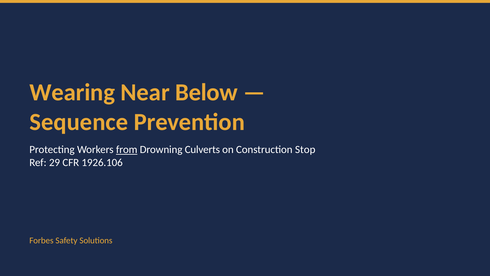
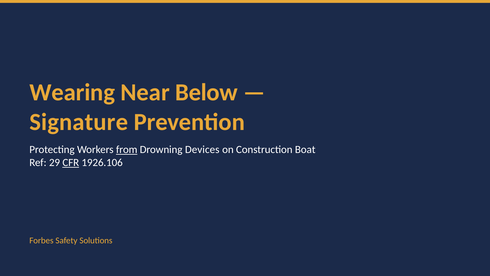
Sequence: Sequence -> Signature
Culverts: Culverts -> Devices
Stop: Stop -> Boat
CFR underline: none -> present
